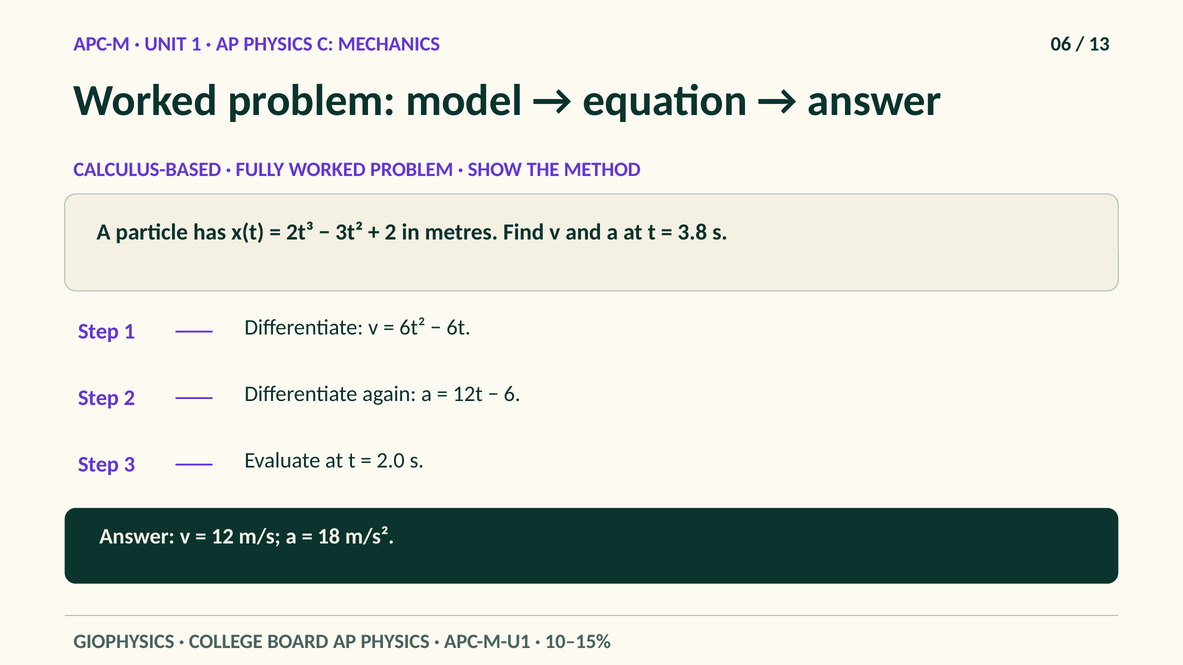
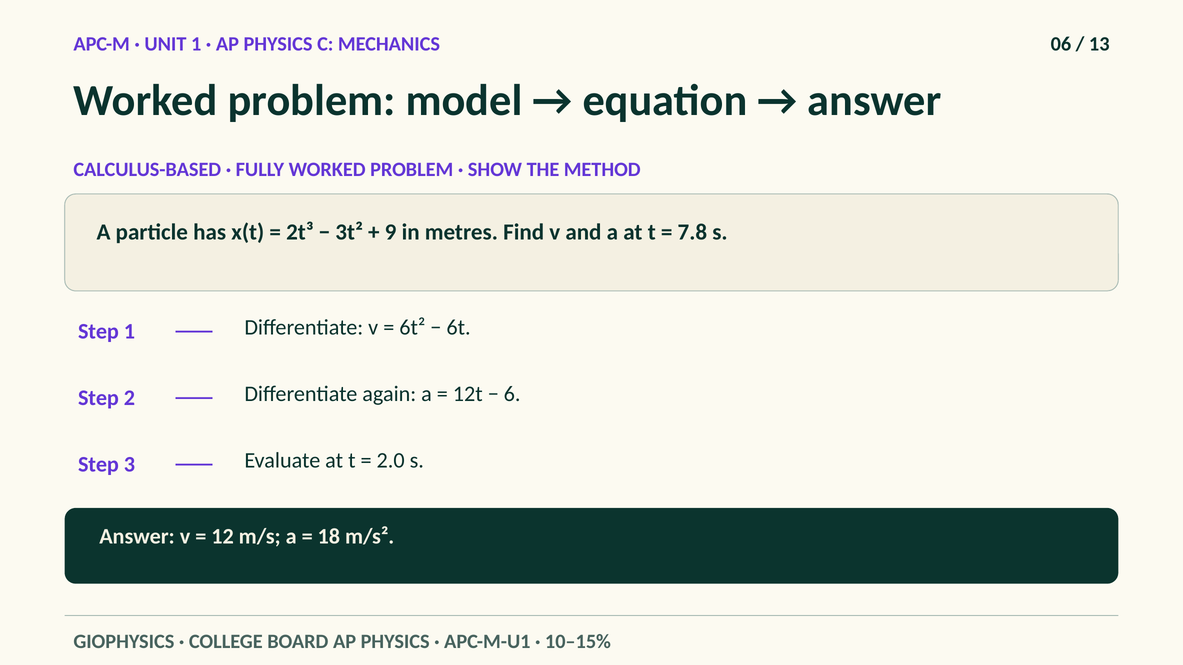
2 at (390, 232): 2 -> 9
3.8: 3.8 -> 7.8
